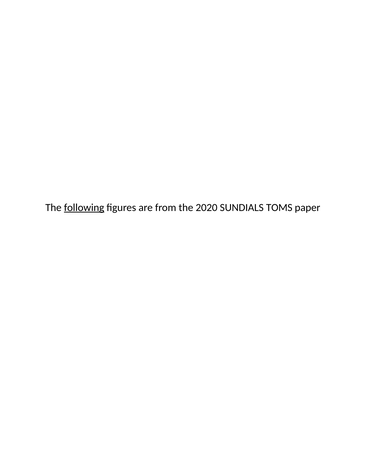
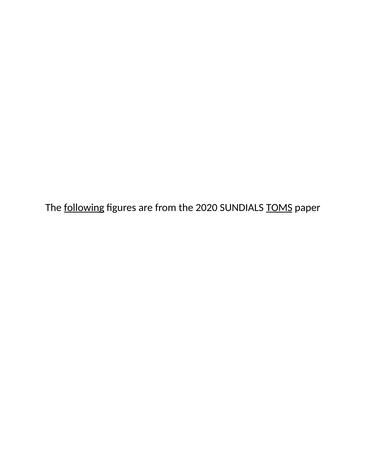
TOMS underline: none -> present
